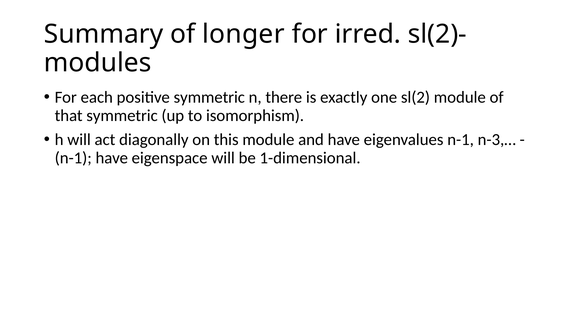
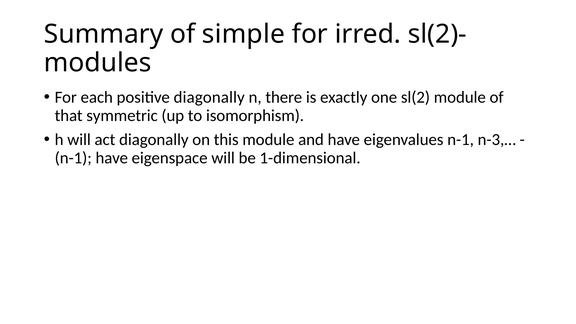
longer: longer -> simple
positive symmetric: symmetric -> diagonally
